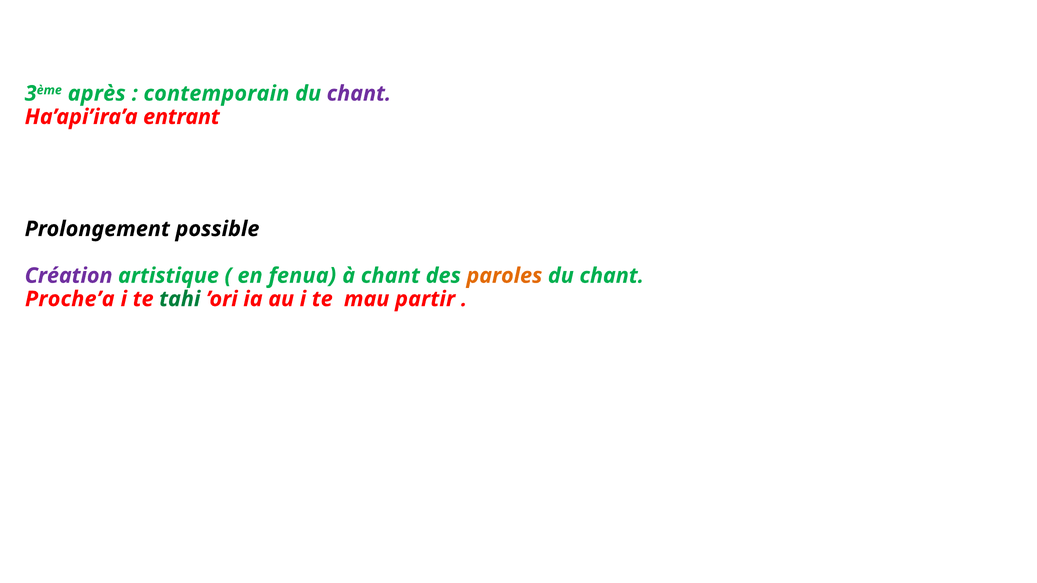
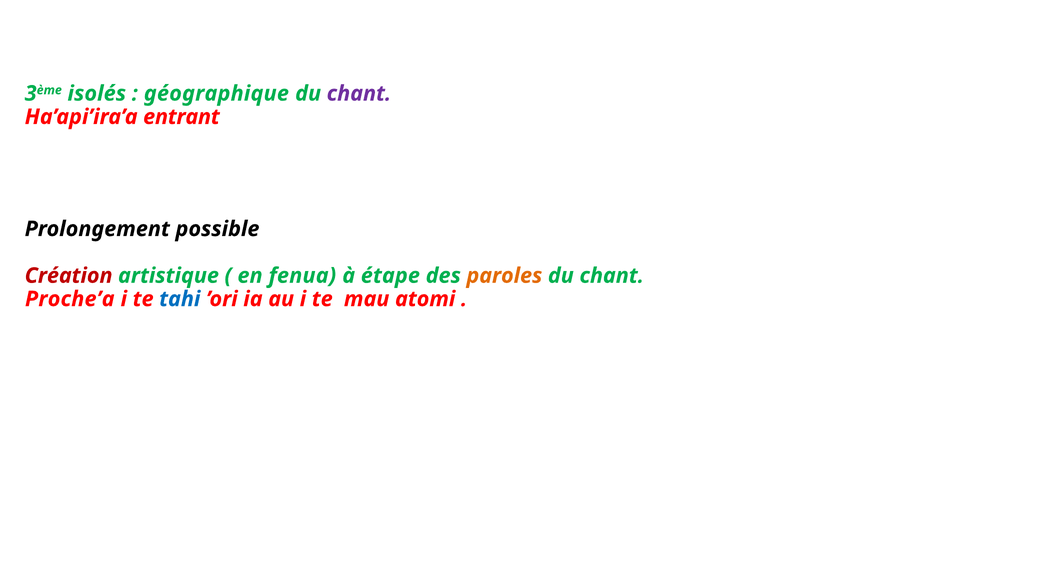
après: après -> isolés
contemporain: contemporain -> géographique
Création colour: purple -> red
à chant: chant -> étape
tahi colour: green -> blue
partir: partir -> atomi
